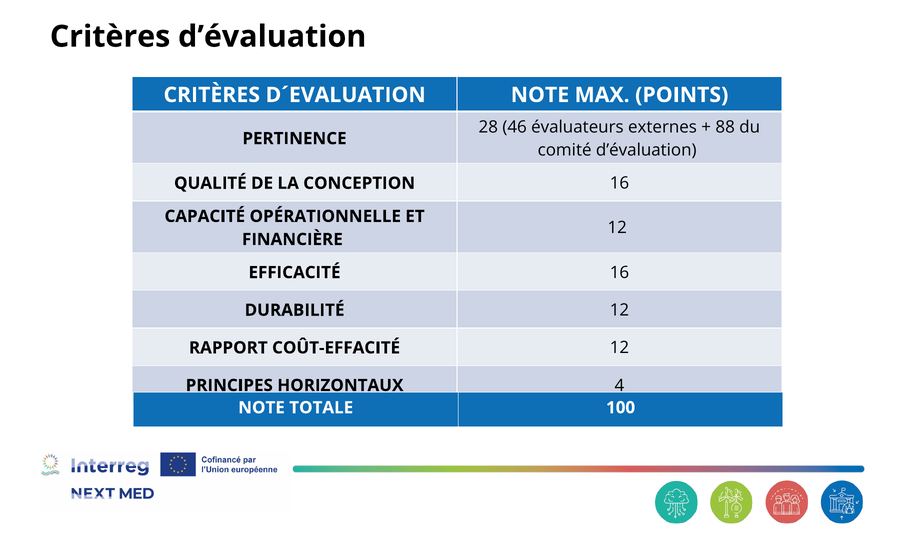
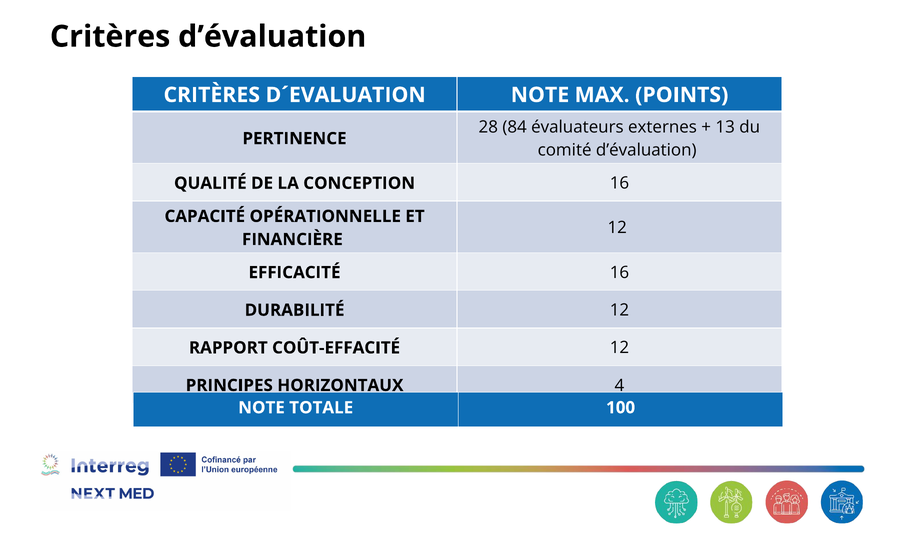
46: 46 -> 84
88: 88 -> 13
